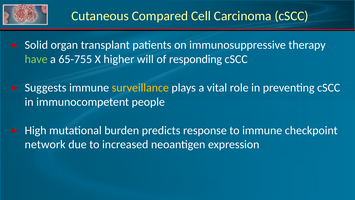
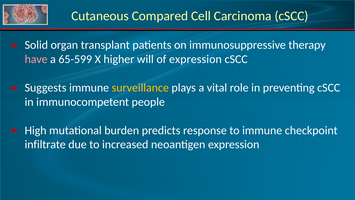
have colour: light green -> pink
65-755: 65-755 -> 65-599
of responding: responding -> expression
network: network -> infiltrate
